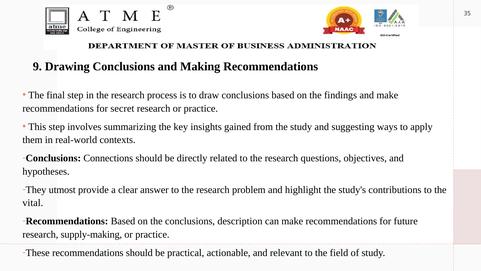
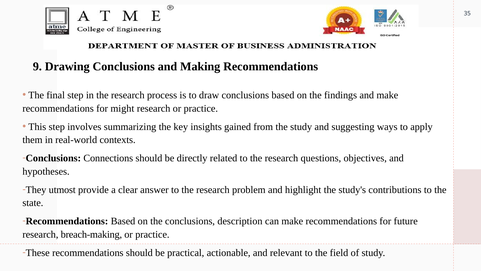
secret: secret -> might
vital: vital -> state
supply-making: supply-making -> breach-making
